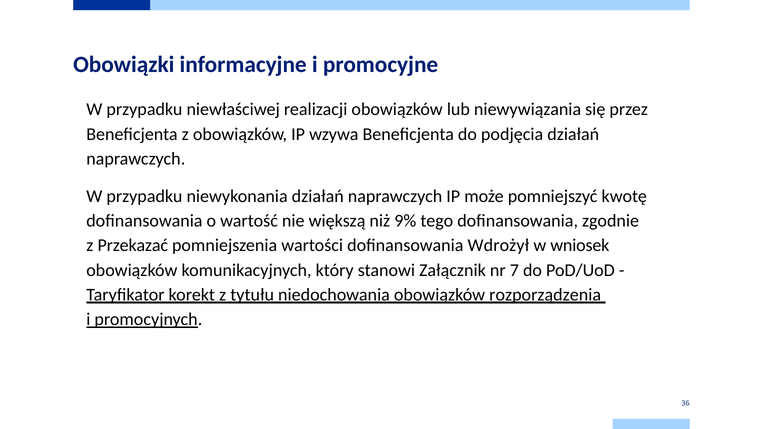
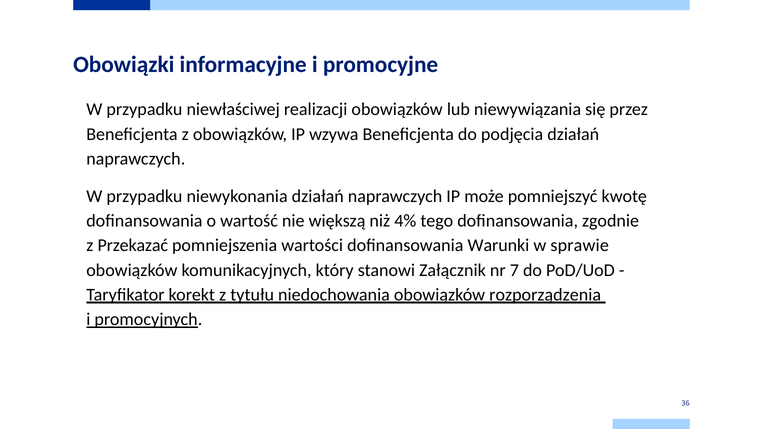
9%: 9% -> 4%
Wdrożył: Wdrożył -> Warunki
wniosek: wniosek -> sprawie
